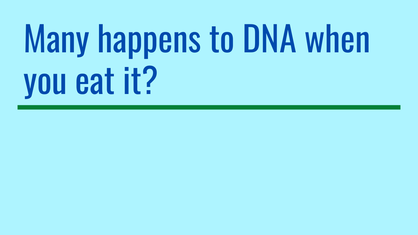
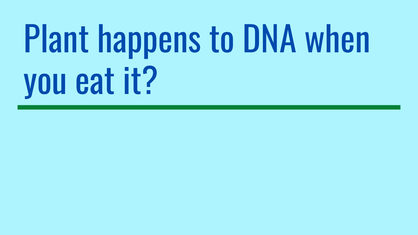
Many: Many -> Plant
